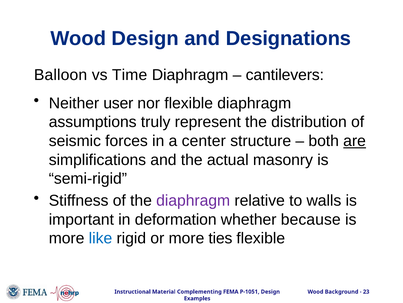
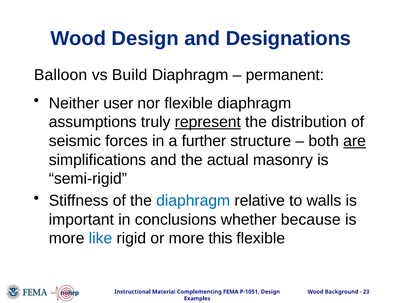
Time: Time -> Build
cantilevers: cantilevers -> permanent
represent underline: none -> present
center: center -> further
diaphragm at (193, 200) colour: purple -> blue
deformation: deformation -> conclusions
ties: ties -> this
